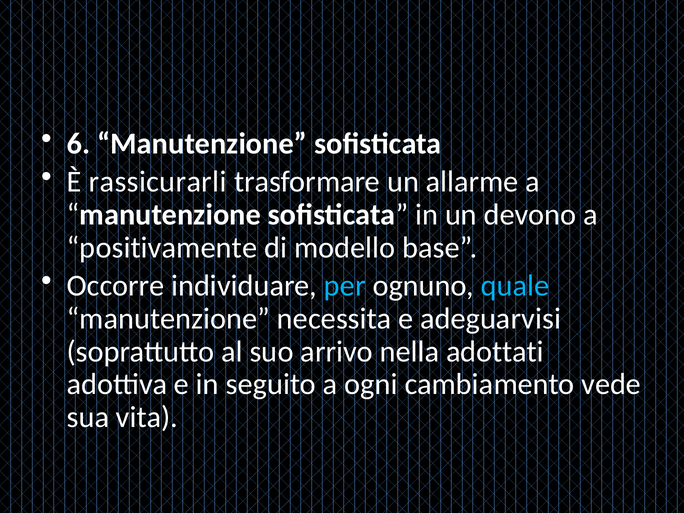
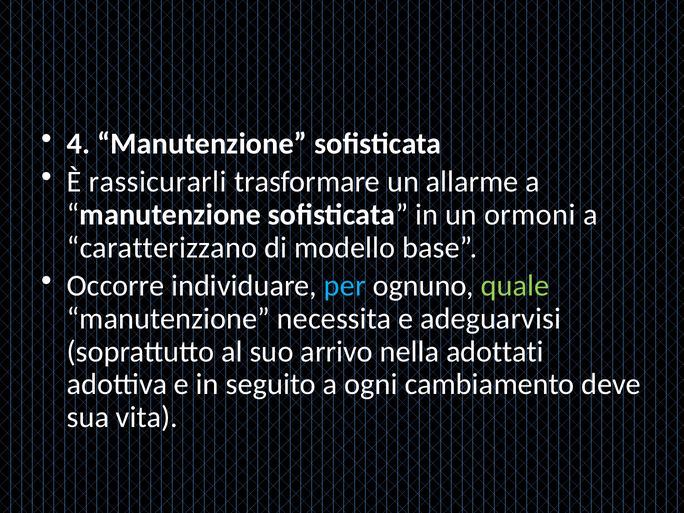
6: 6 -> 4
devono: devono -> ormoni
positivamente: positivamente -> caratterizzano
quale colour: light blue -> light green
vede: vede -> deve
